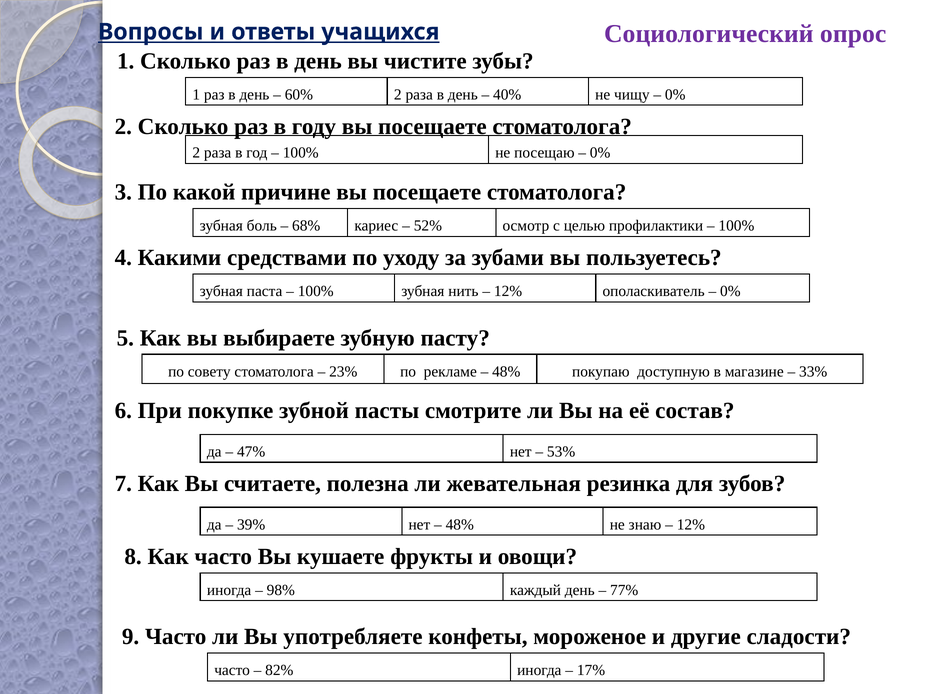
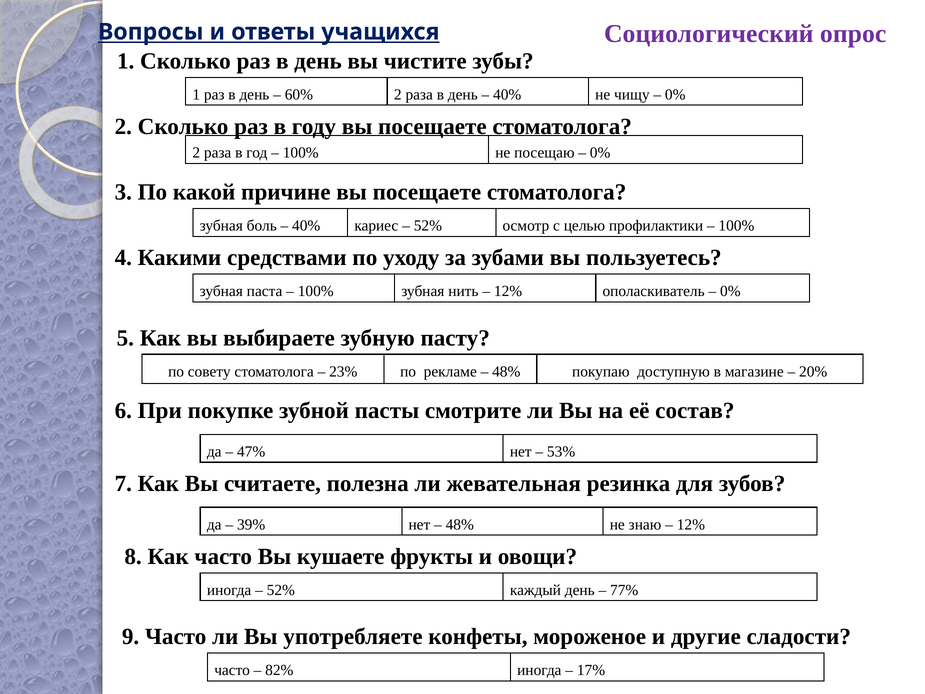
68% at (306, 226): 68% -> 40%
33%: 33% -> 20%
98% at (281, 590): 98% -> 52%
